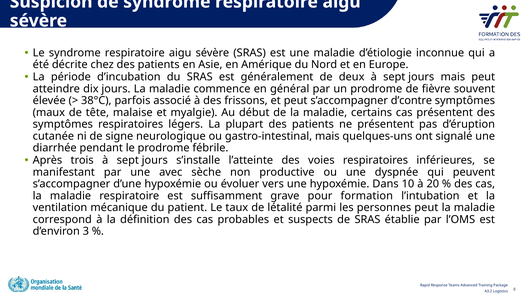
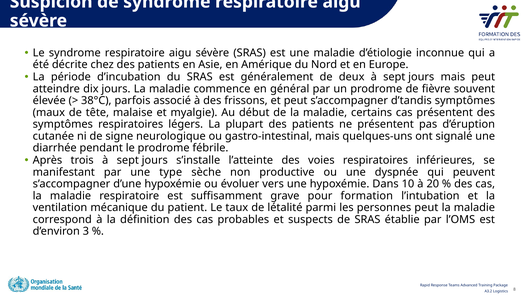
d’contre: d’contre -> d’tandis
avec: avec -> type
